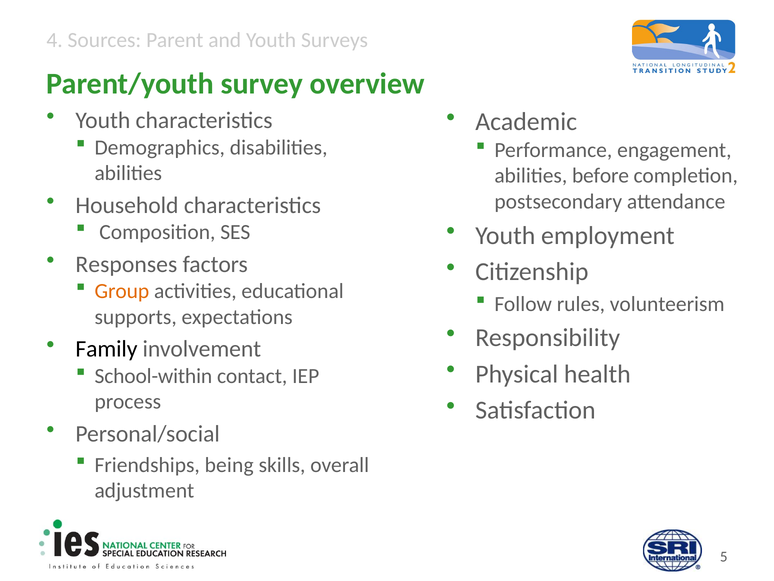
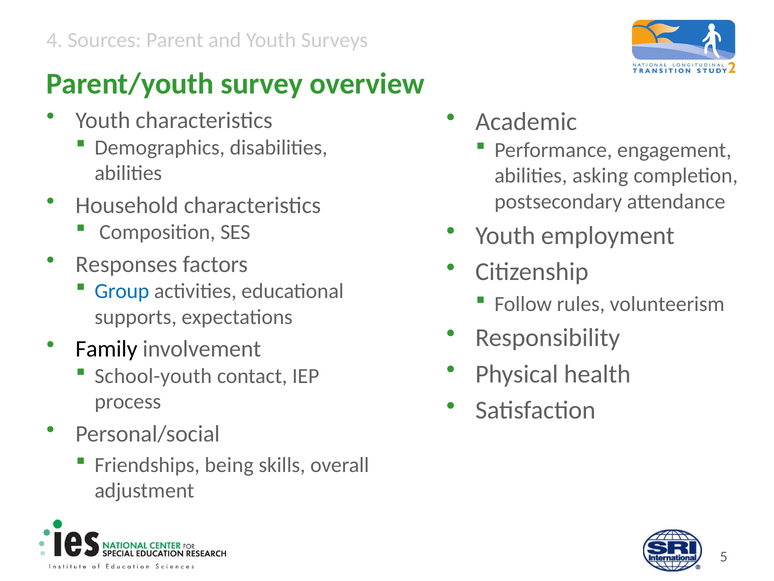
before: before -> asking
Group colour: orange -> blue
School-within: School-within -> School-youth
